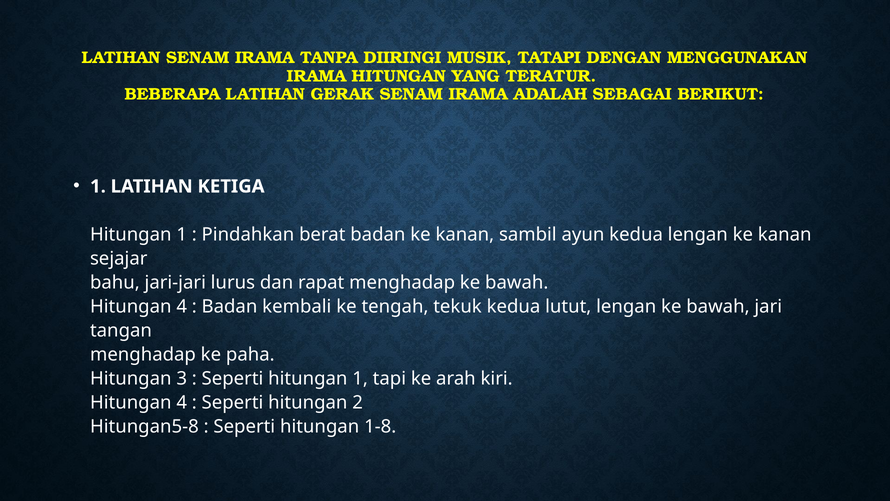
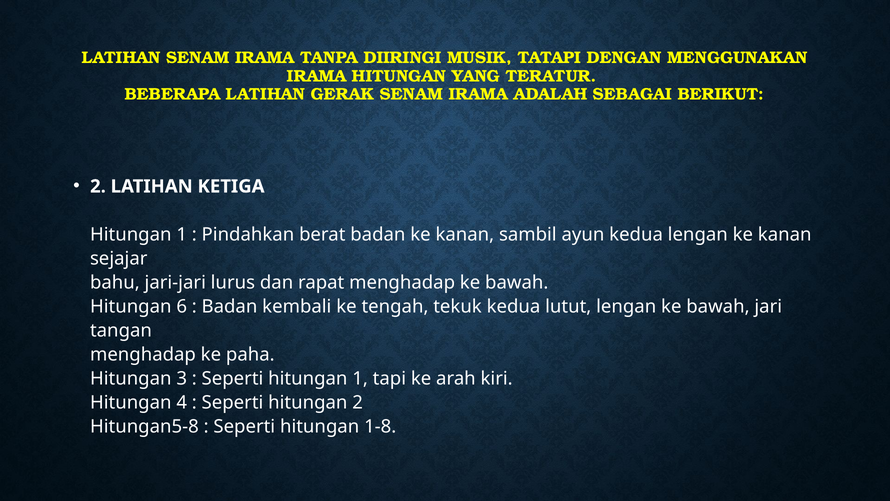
1 at (98, 186): 1 -> 2
4 at (182, 306): 4 -> 6
